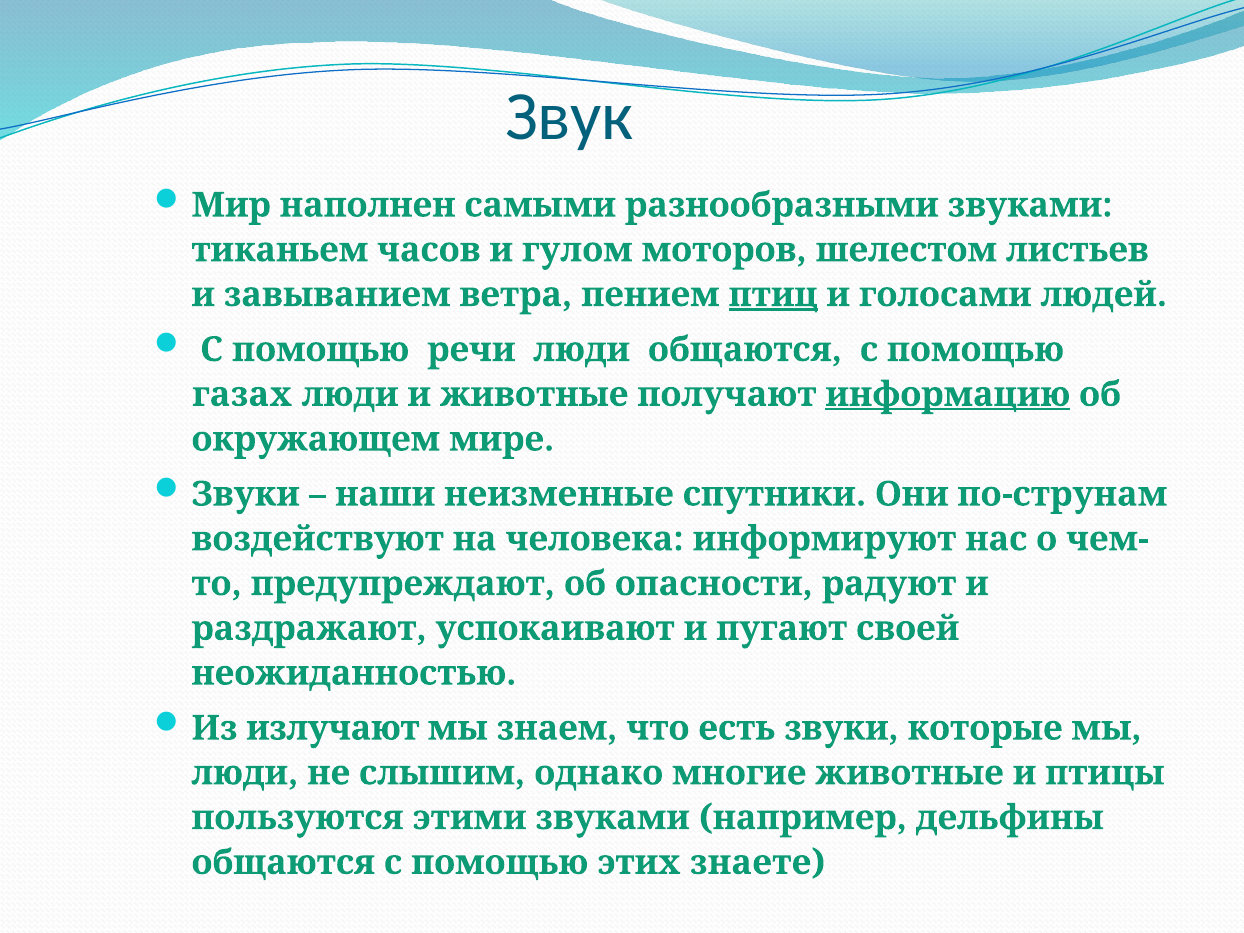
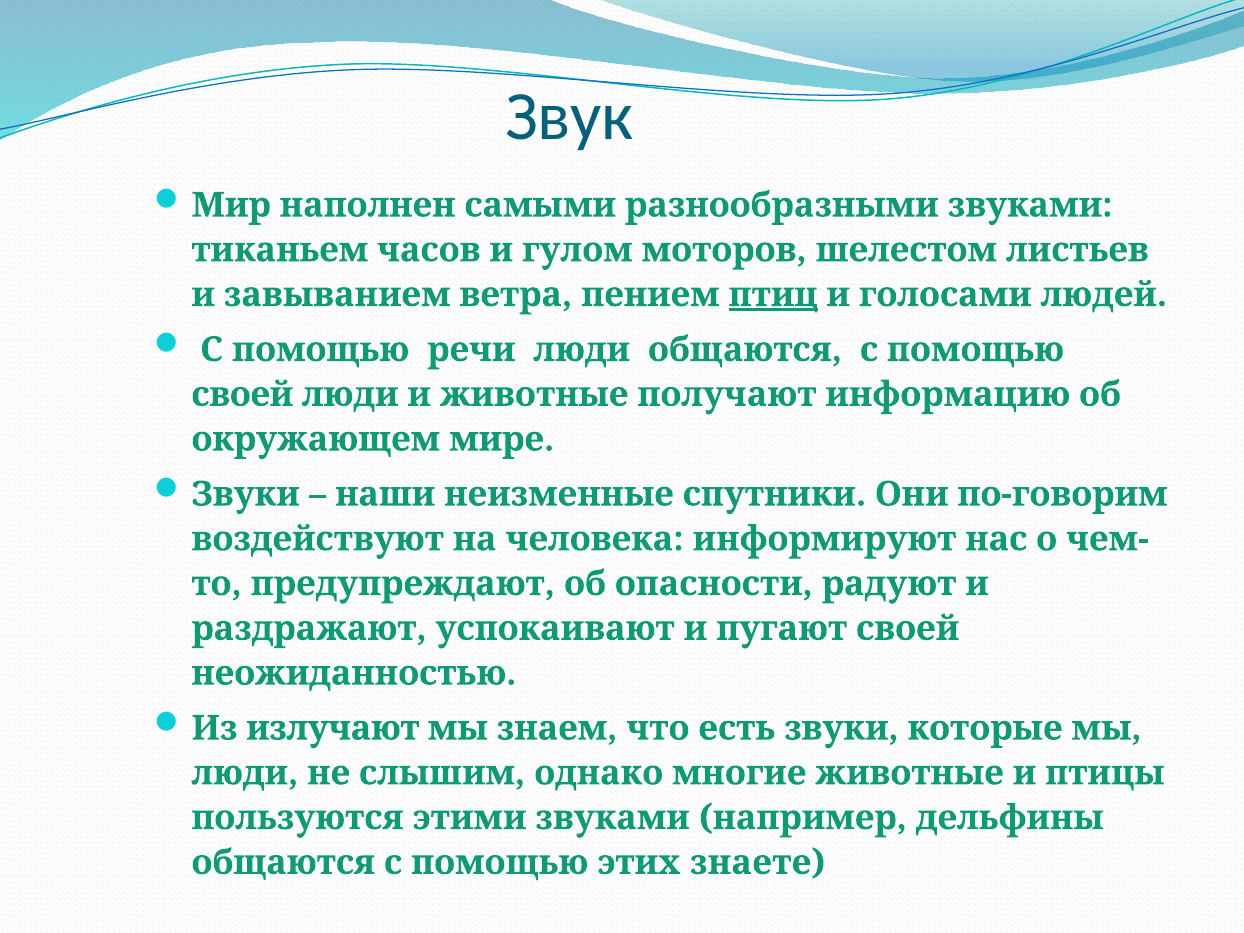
газах at (242, 394): газах -> своей
информацию underline: present -> none
по-струнам: по-струнам -> по-говорим
